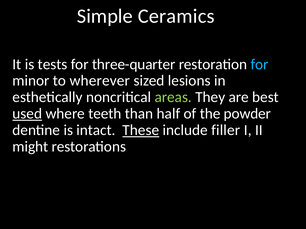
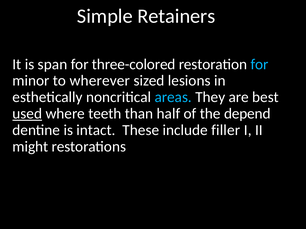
Ceramics: Ceramics -> Retainers
tests: tests -> span
three-quarter: three-quarter -> three-colored
areas colour: light green -> light blue
powder: powder -> depend
These underline: present -> none
